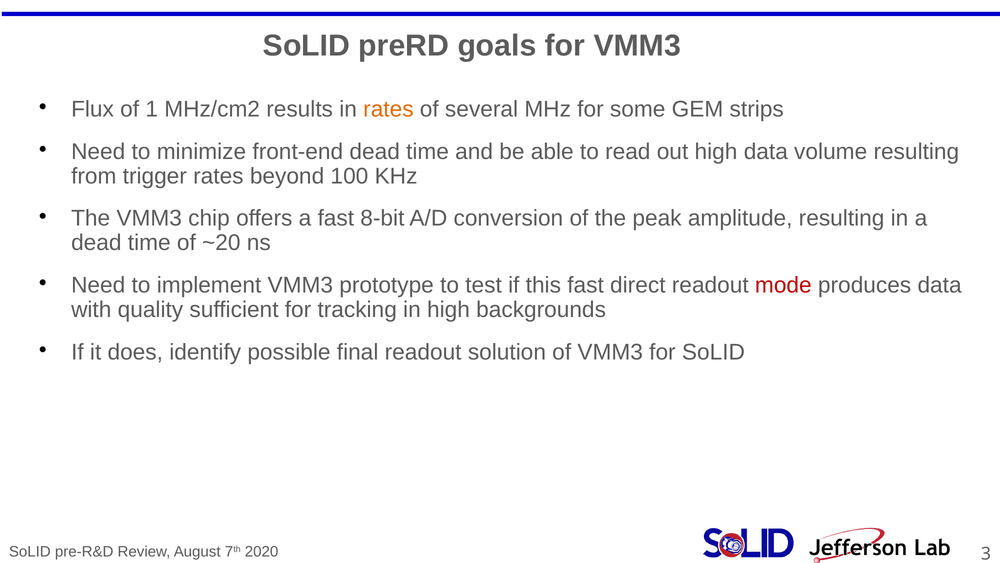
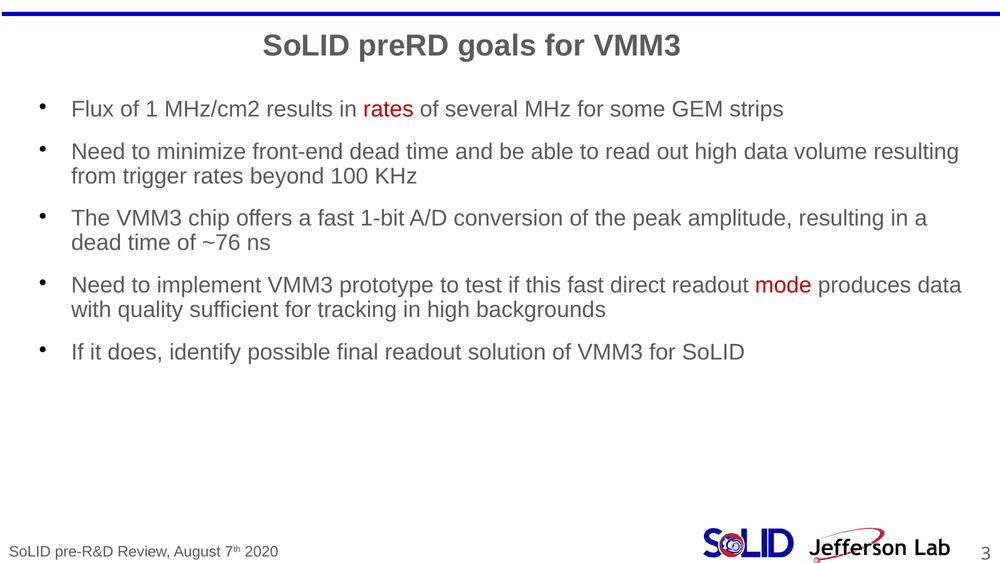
rates at (388, 109) colour: orange -> red
8-bit: 8-bit -> 1-bit
~20: ~20 -> ~76
